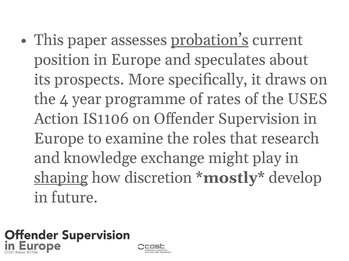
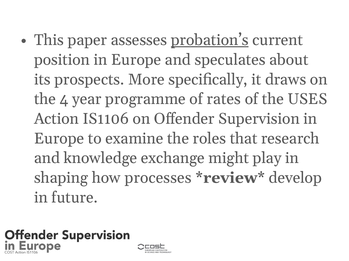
shaping underline: present -> none
discretion: discretion -> processes
mostly: mostly -> review
